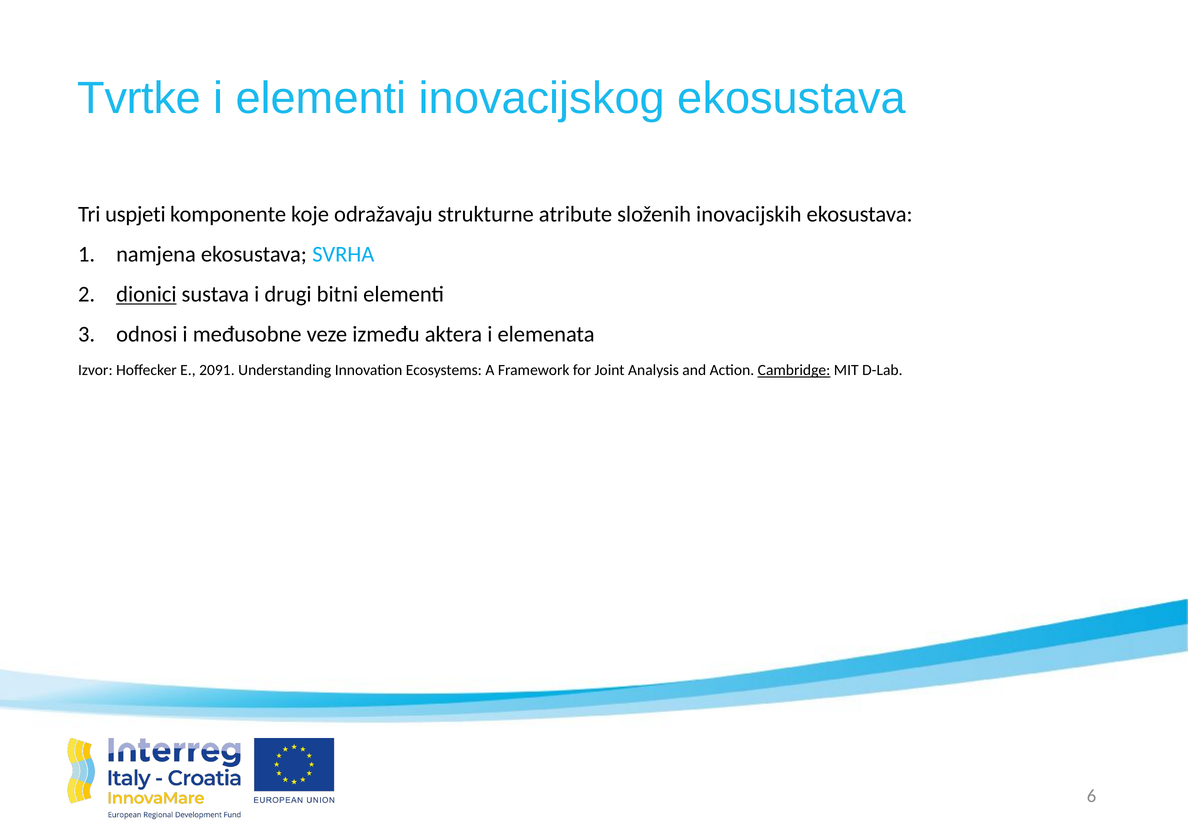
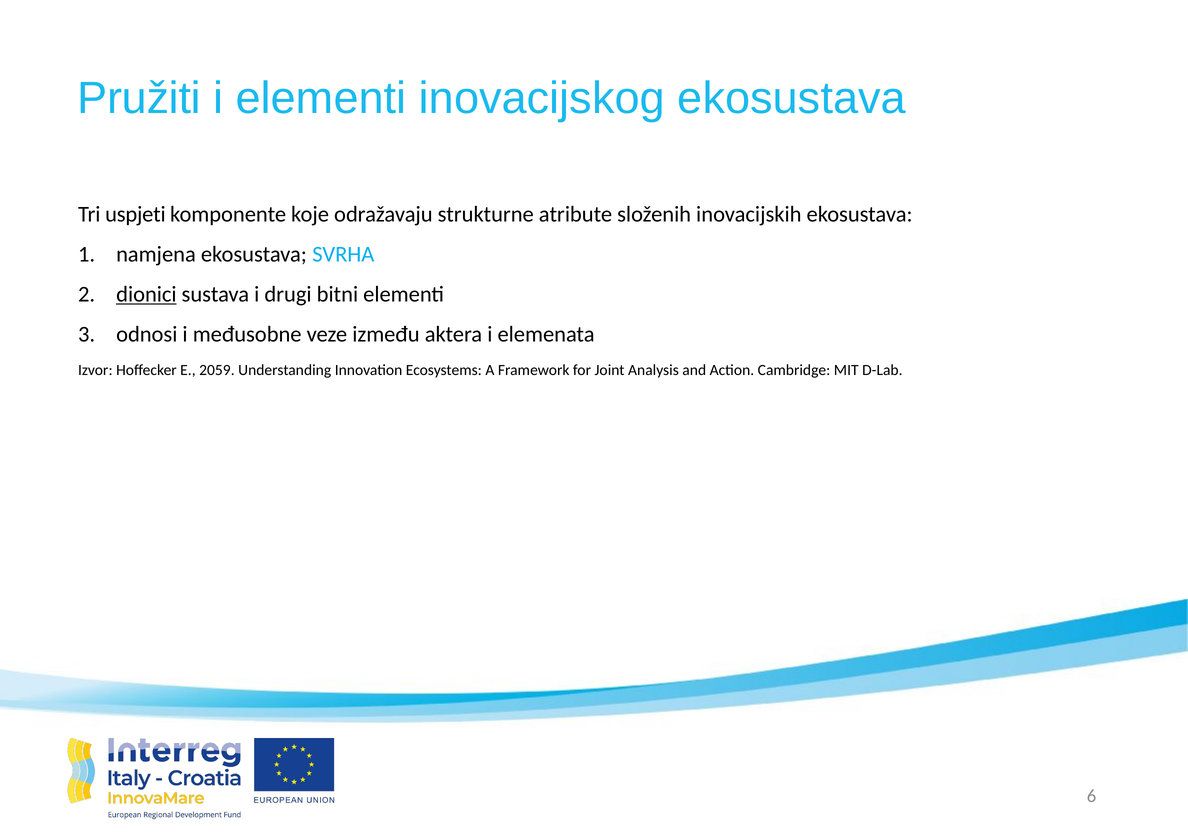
Tvrtke: Tvrtke -> Pružiti
2091: 2091 -> 2059
Cambridge underline: present -> none
